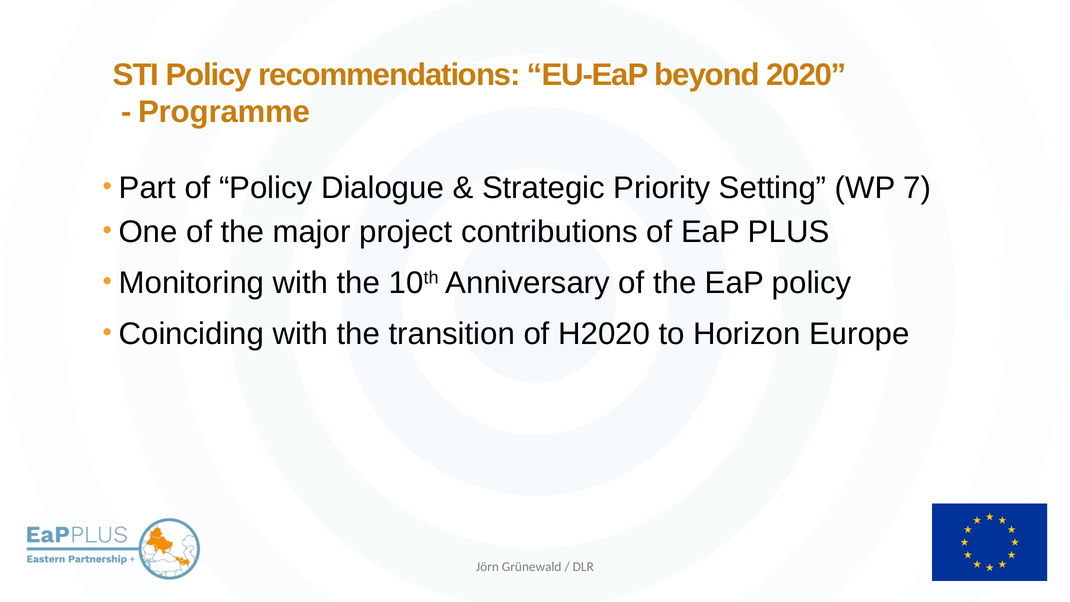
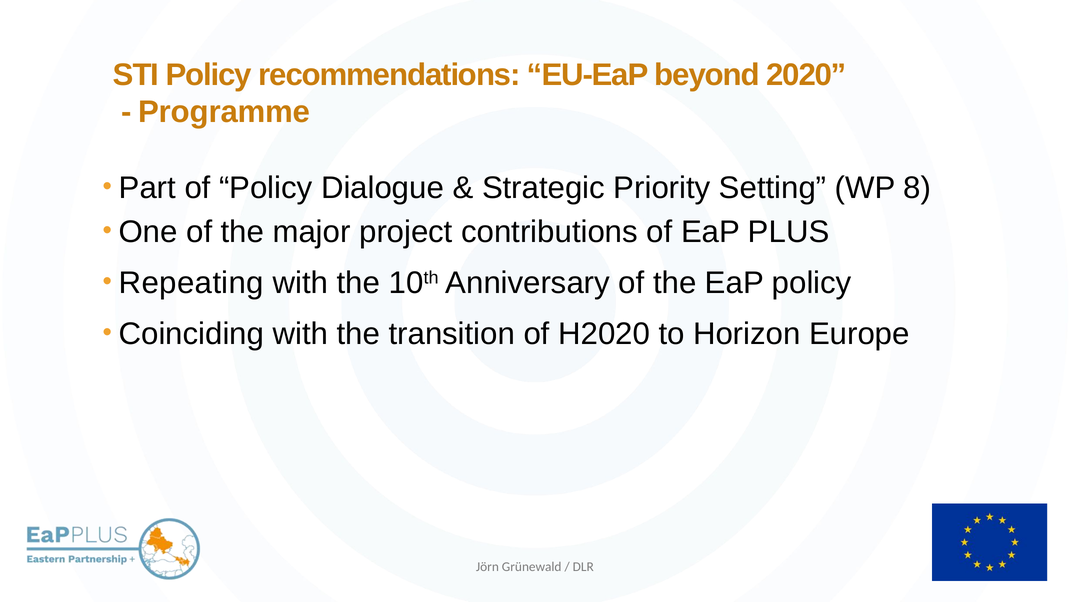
7: 7 -> 8
Monitoring: Monitoring -> Repeating
